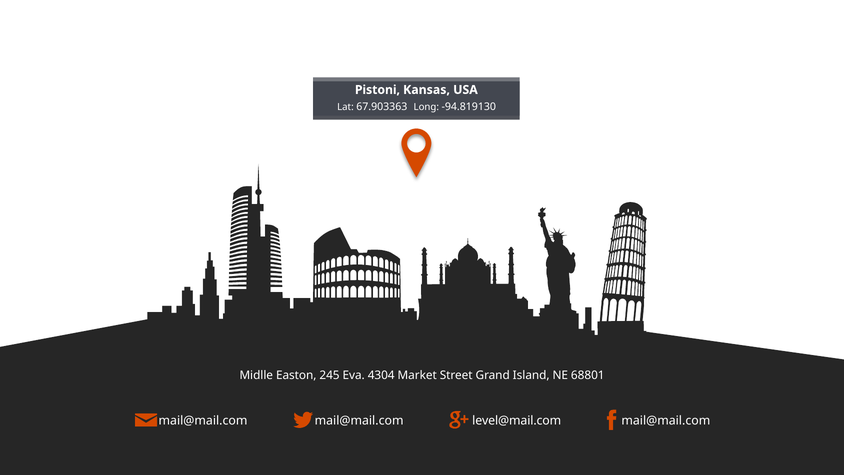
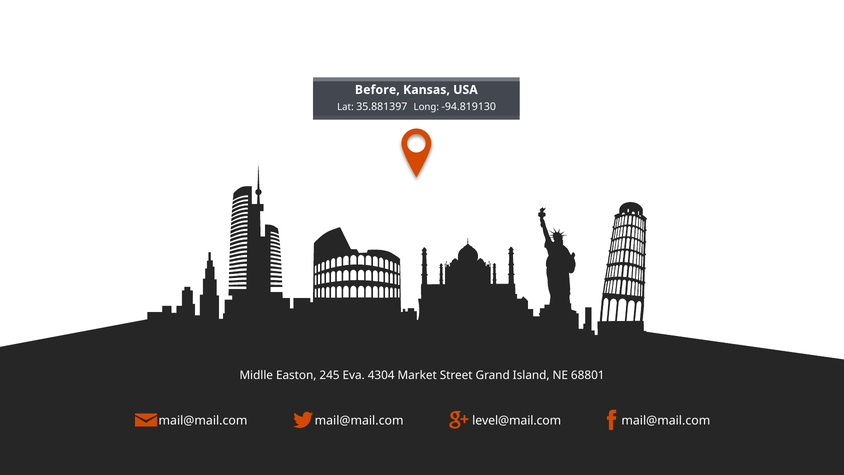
Pistoni: Pistoni -> Before
67.903363: 67.903363 -> 35.881397
